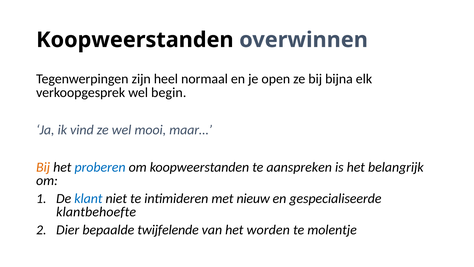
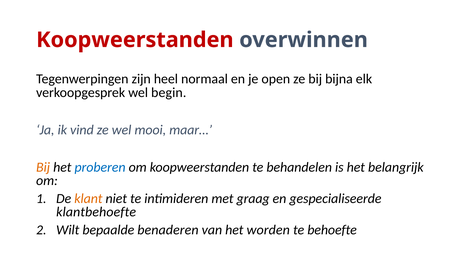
Koopweerstanden at (135, 40) colour: black -> red
aanspreken: aanspreken -> behandelen
klant colour: blue -> orange
nieuw: nieuw -> graag
Dier: Dier -> Wilt
twijfelende: twijfelende -> benaderen
molentje: molentje -> behoefte
